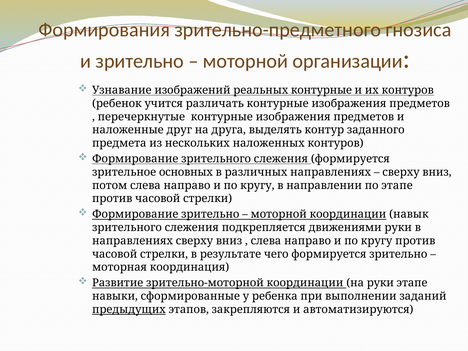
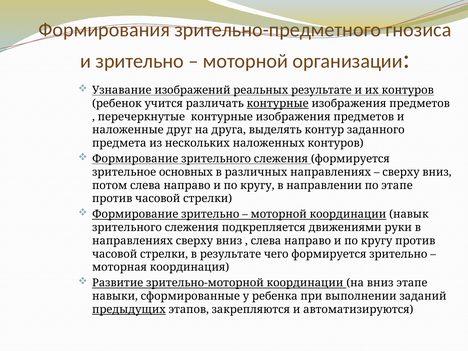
реальных контурные: контурные -> результате
контурные at (278, 103) underline: none -> present
на руки: руки -> вниз
